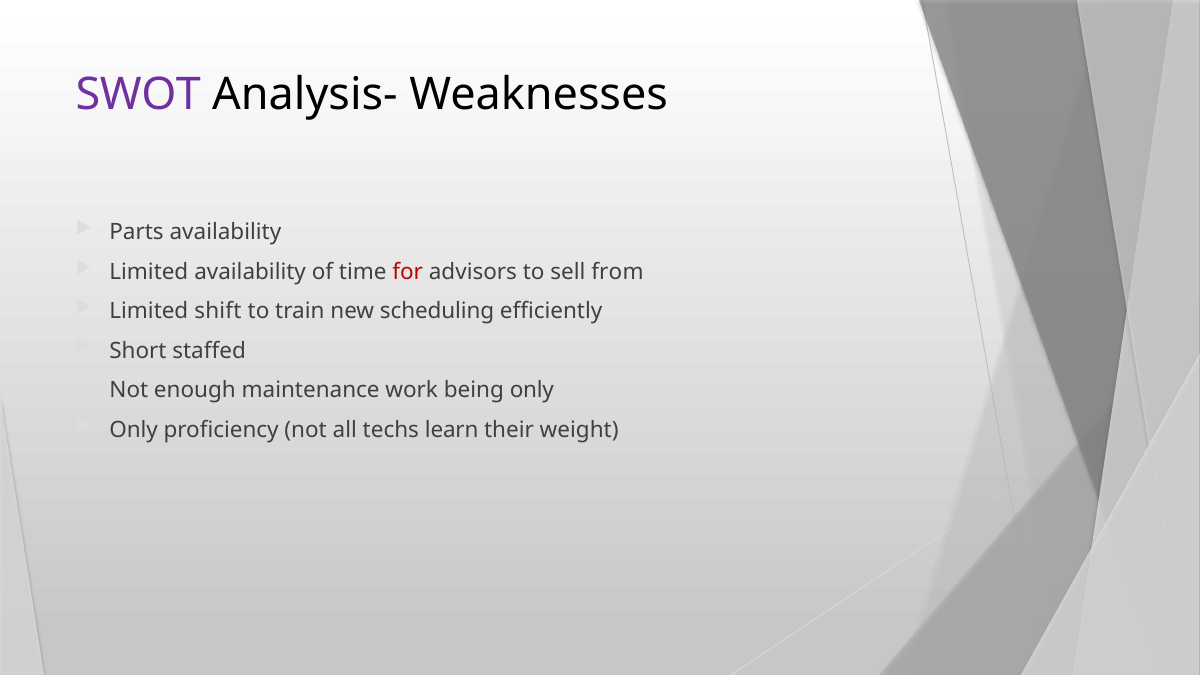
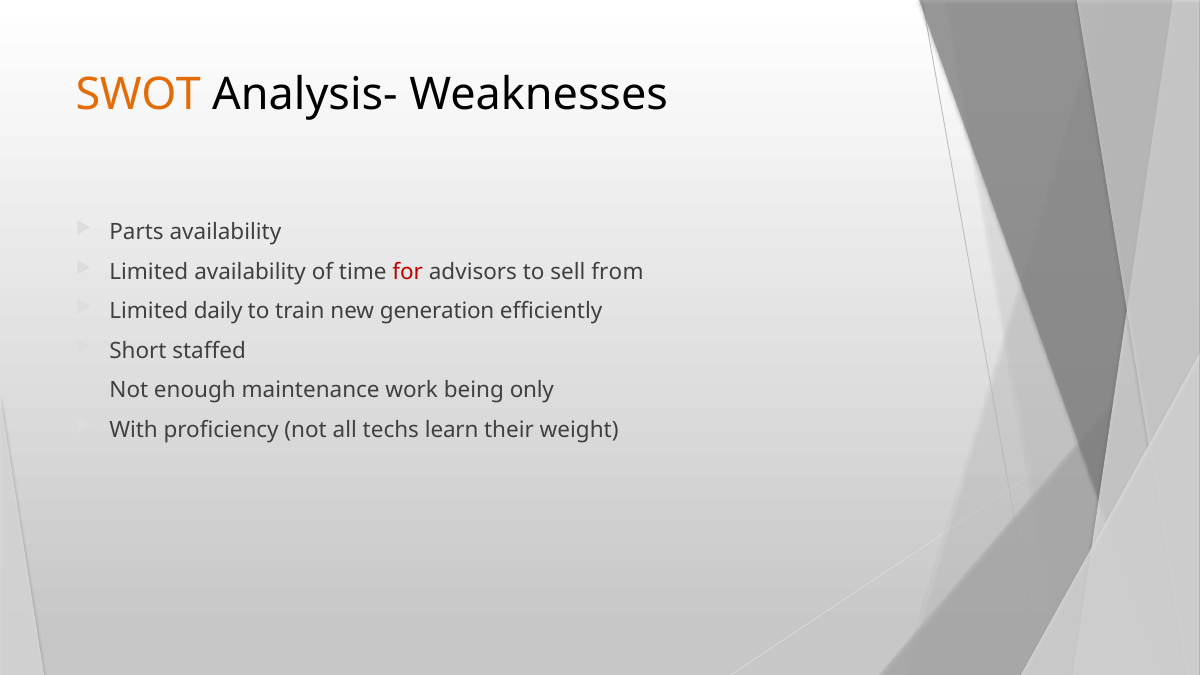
SWOT colour: purple -> orange
shift: shift -> daily
scheduling: scheduling -> generation
Only at (134, 430): Only -> With
